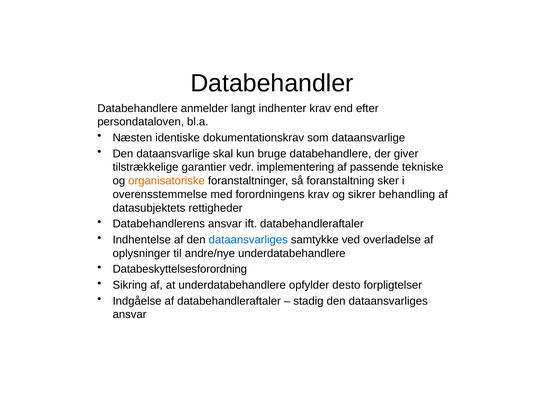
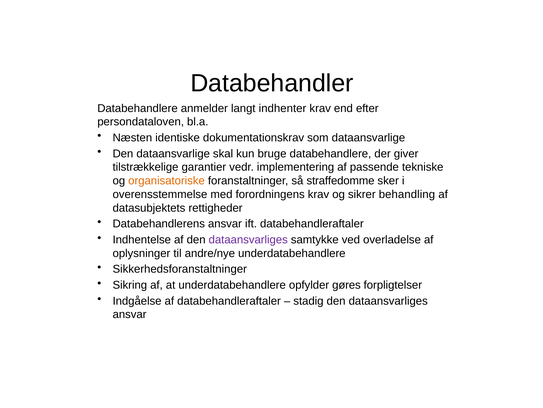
foranstaltning: foranstaltning -> straffedomme
dataansvarliges at (248, 239) colour: blue -> purple
Databeskyttelsesforordning: Databeskyttelsesforordning -> Sikkerhedsforanstaltninger
desto: desto -> gøres
